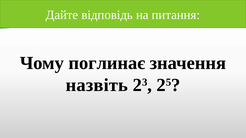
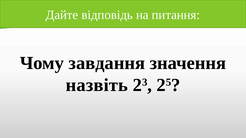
поглинає: поглинає -> завдання
